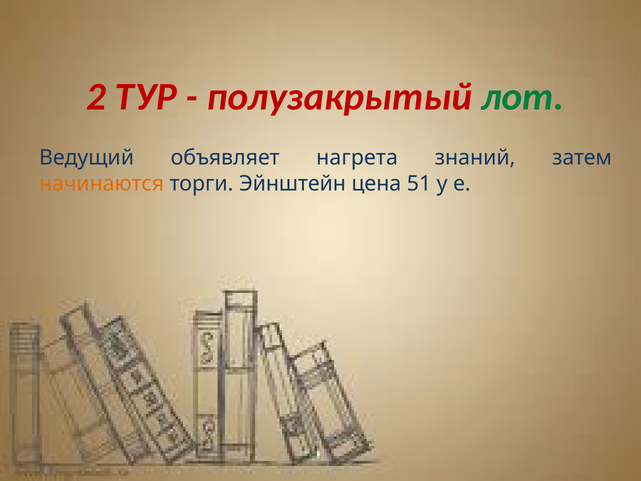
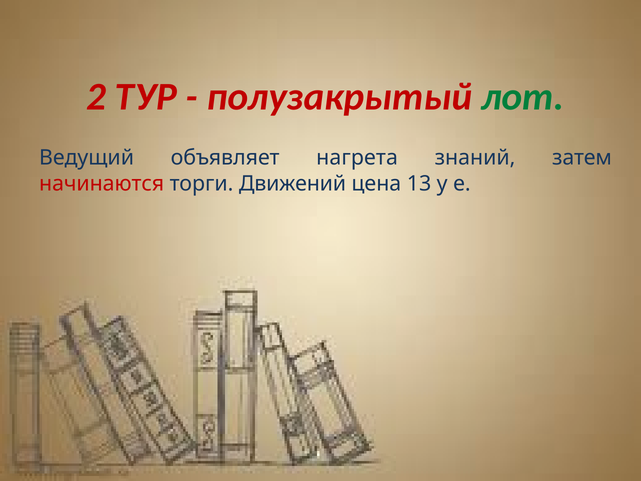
начинаются colour: orange -> red
Эйнштейн: Эйнштейн -> Движений
51: 51 -> 13
